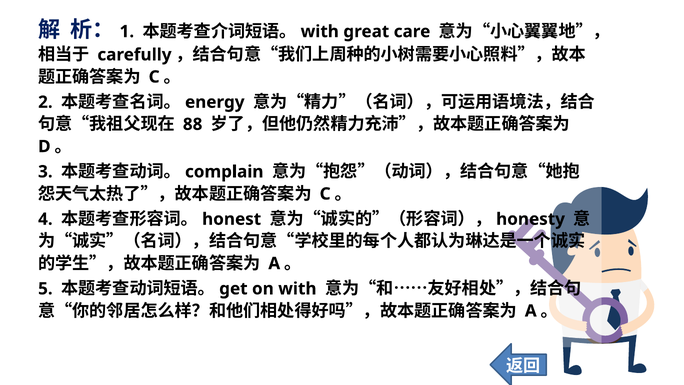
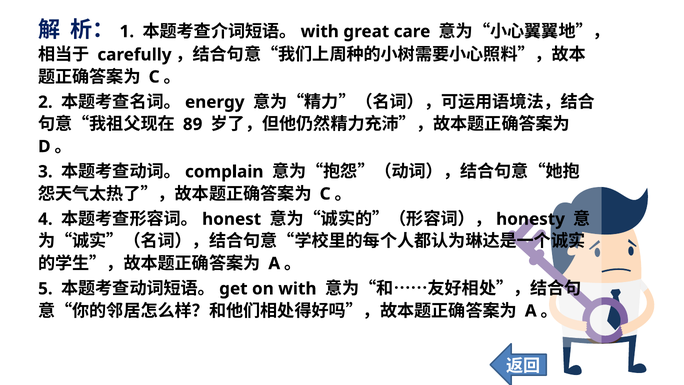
88: 88 -> 89
